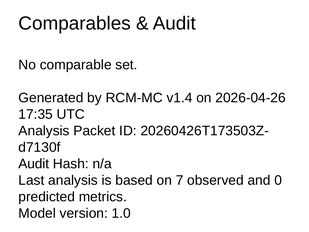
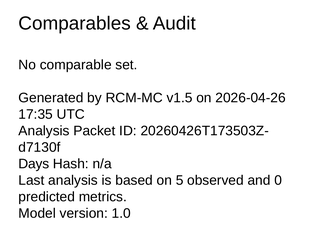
v1.4: v1.4 -> v1.5
Audit at (34, 164): Audit -> Days
7: 7 -> 5
